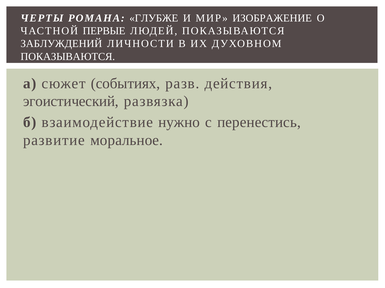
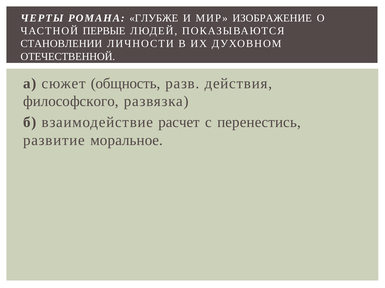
ЗАБЛУЖДЕНИЙ: ЗАБЛУЖДЕНИЙ -> СТАНОВЛЕНИИ
ПОКАЗЫВАЮТСЯ at (68, 57): ПОКАЗЫВАЮТСЯ -> ОТЕЧЕСТВЕННОЙ
событиях: событиях -> общность
эгоистический: эгоистический -> философского
нужно: нужно -> расчет
